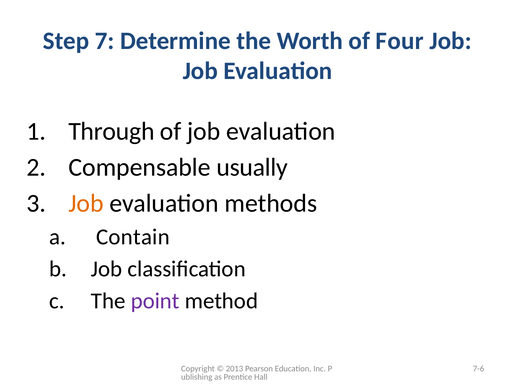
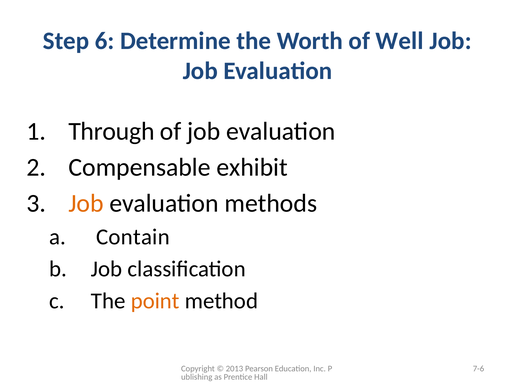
7: 7 -> 6
Four: Four -> Well
usually: usually -> exhibit
point colour: purple -> orange
